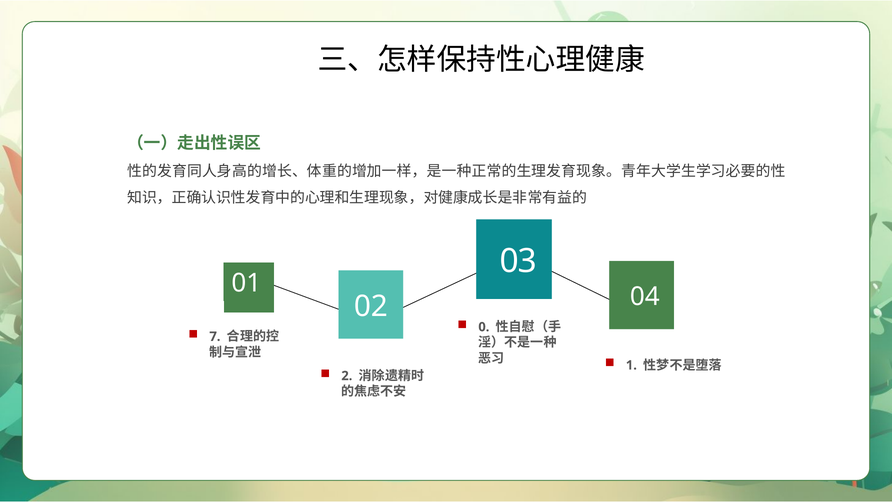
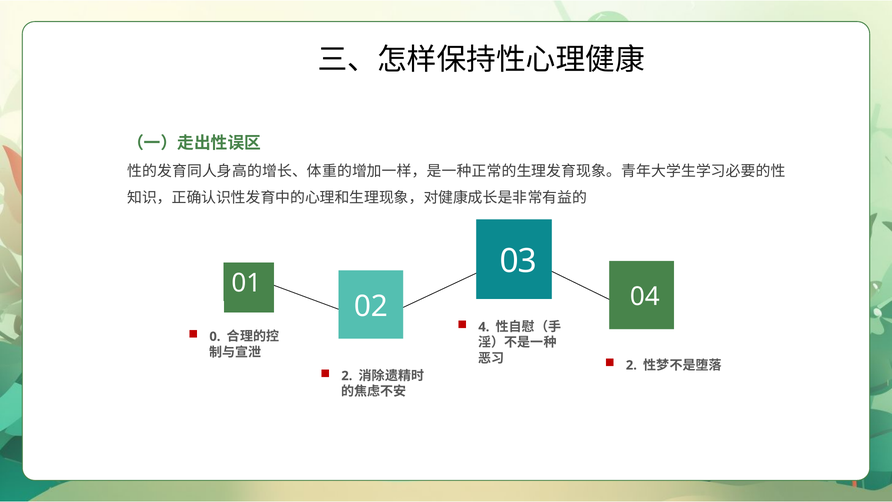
0: 0 -> 4
7: 7 -> 0
1 at (631, 365): 1 -> 2
